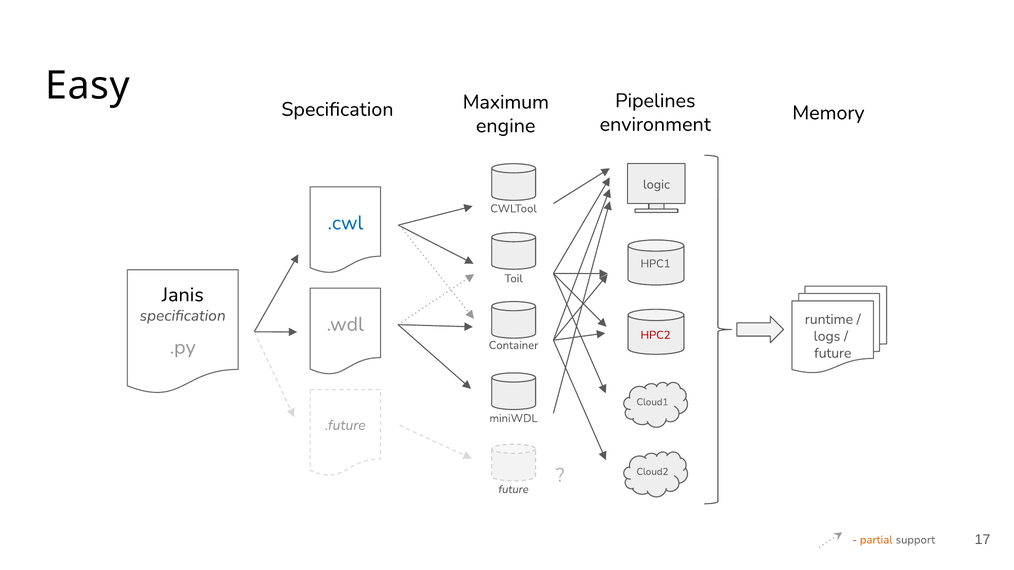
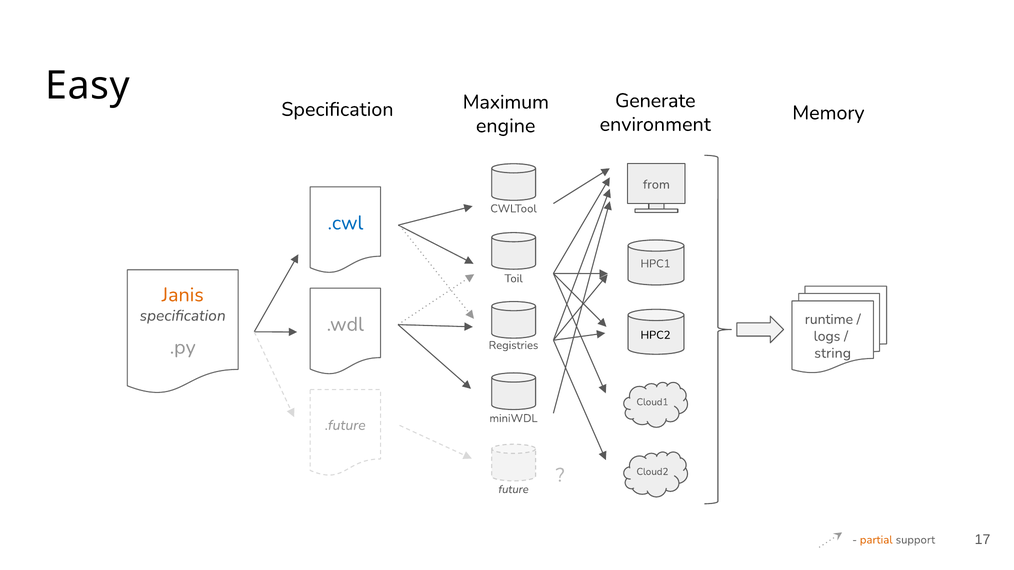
Pipelines: Pipelines -> Generate
logic: logic -> from
Janis colour: black -> orange
HPC2 colour: red -> black
Container: Container -> Registries
future at (833, 353): future -> string
